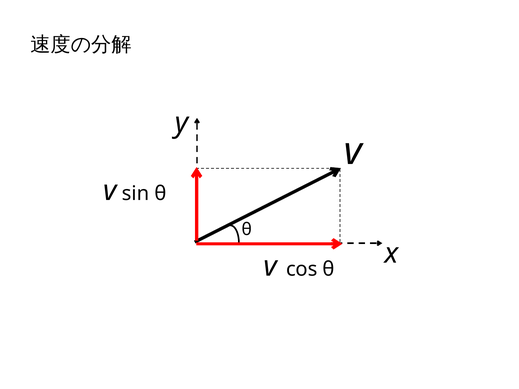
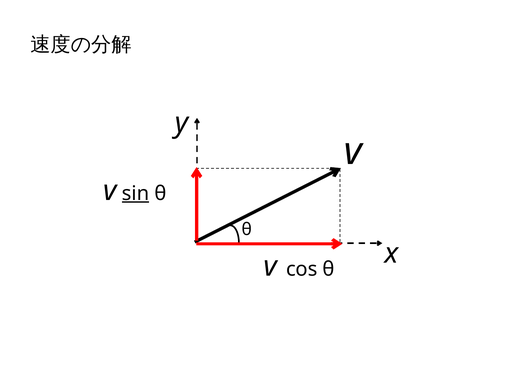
sin underline: none -> present
